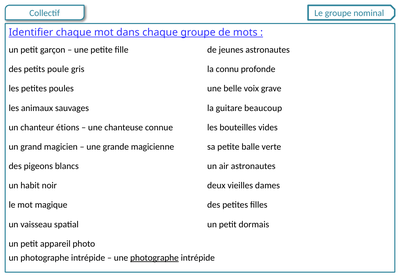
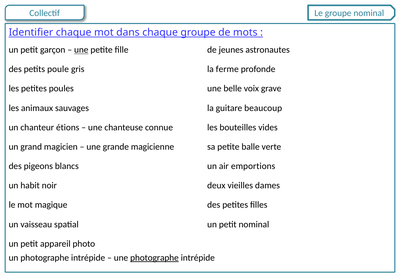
une at (81, 50) underline: none -> present
connu: connu -> ferme
air astronautes: astronautes -> emportions
petit dormais: dormais -> nominal
